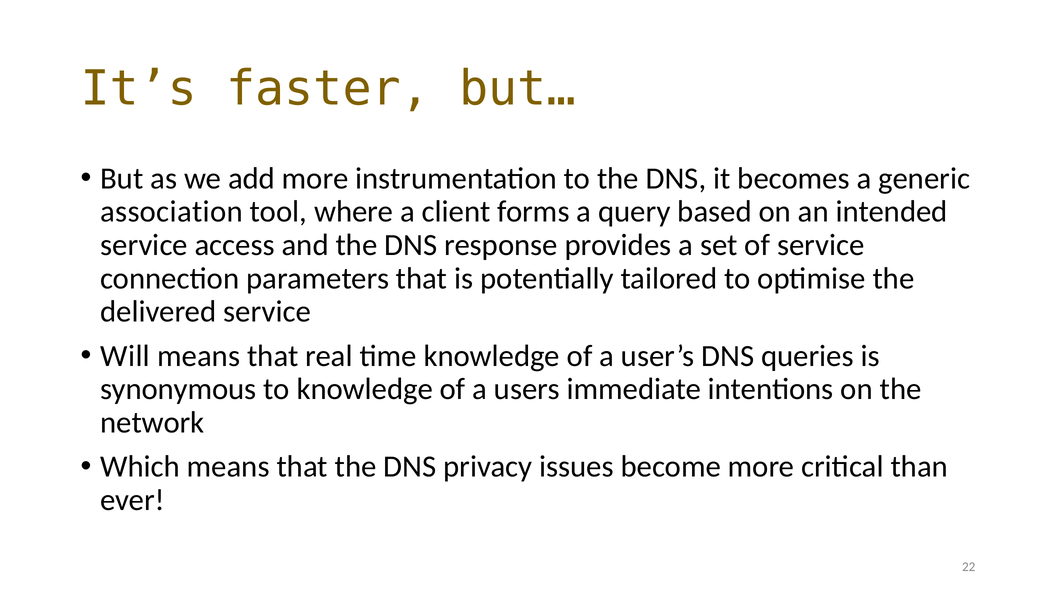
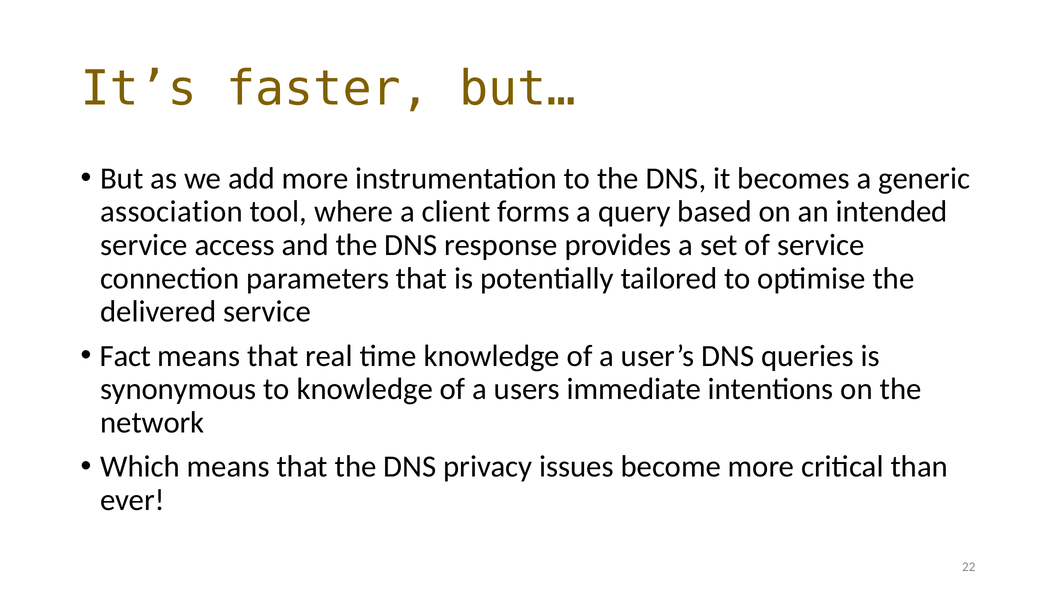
Will: Will -> Fact
